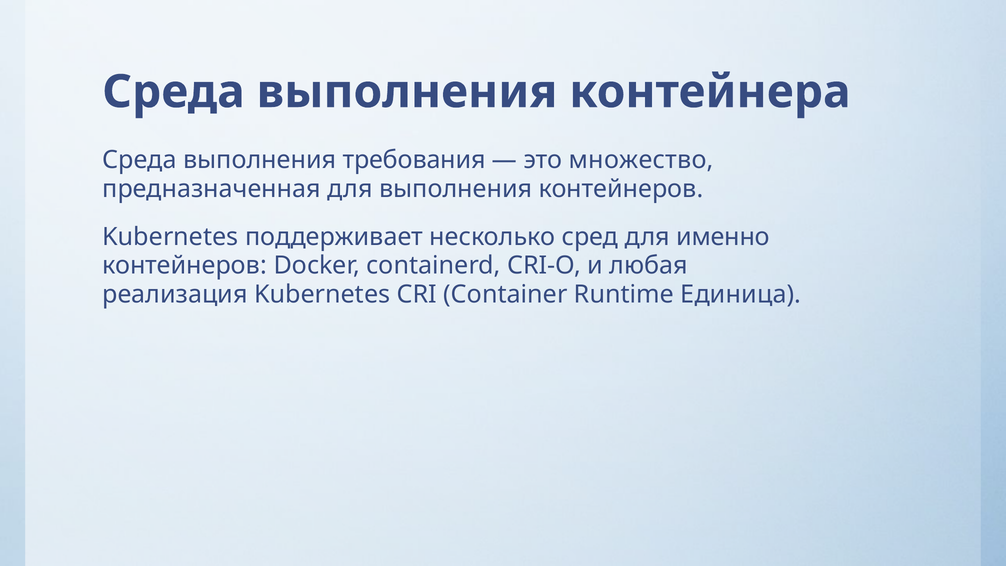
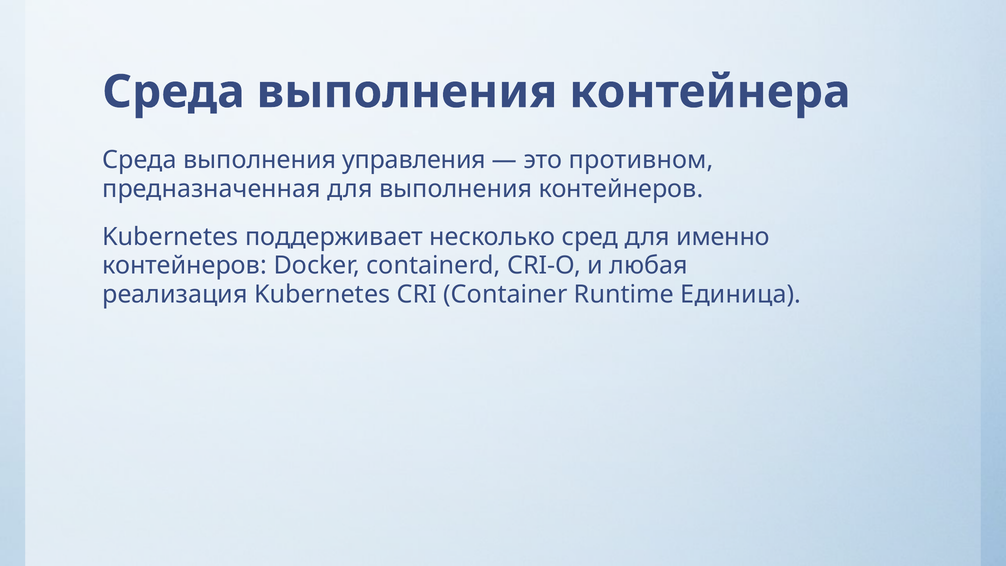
требования: требования -> управления
множество: множество -> противном
